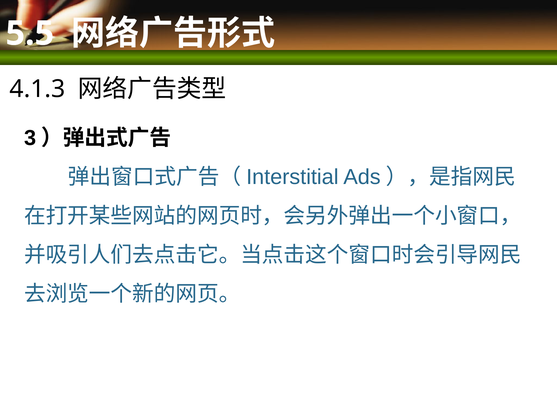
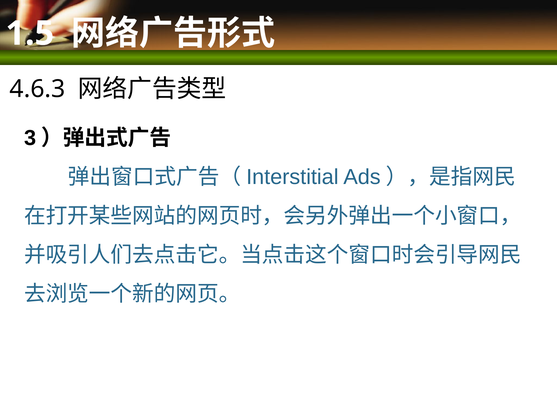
5.5: 5.5 -> 1.5
4.1.3: 4.1.3 -> 4.6.3
